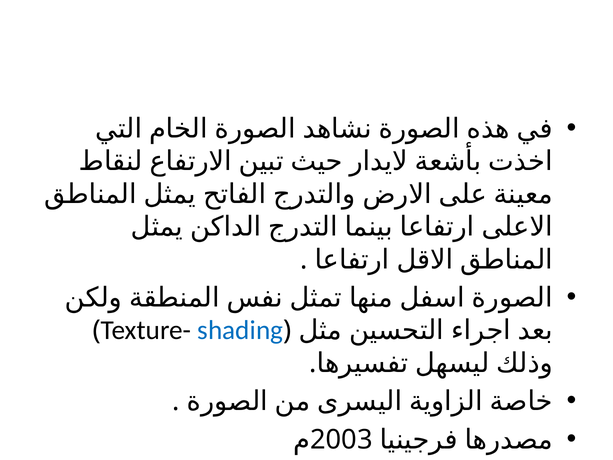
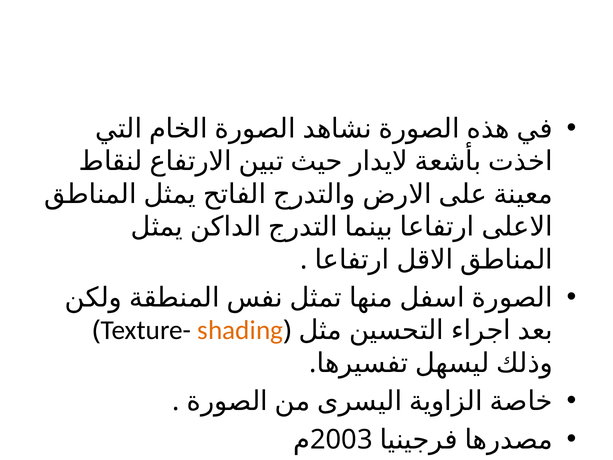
shading colour: blue -> orange
